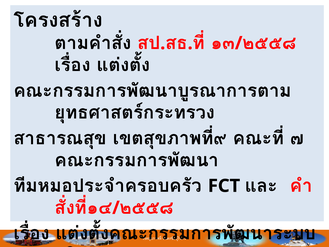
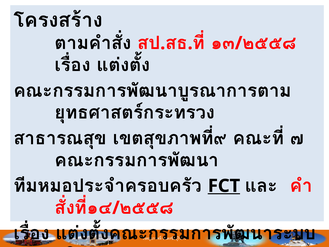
FCT underline: none -> present
